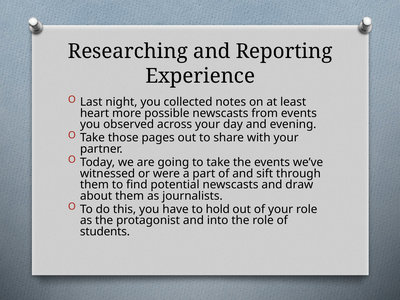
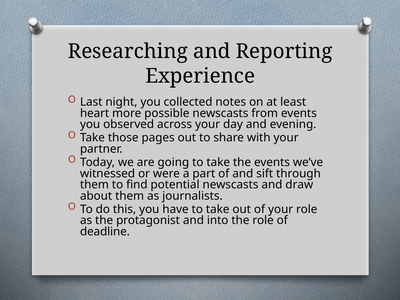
have to hold: hold -> take
students: students -> deadline
